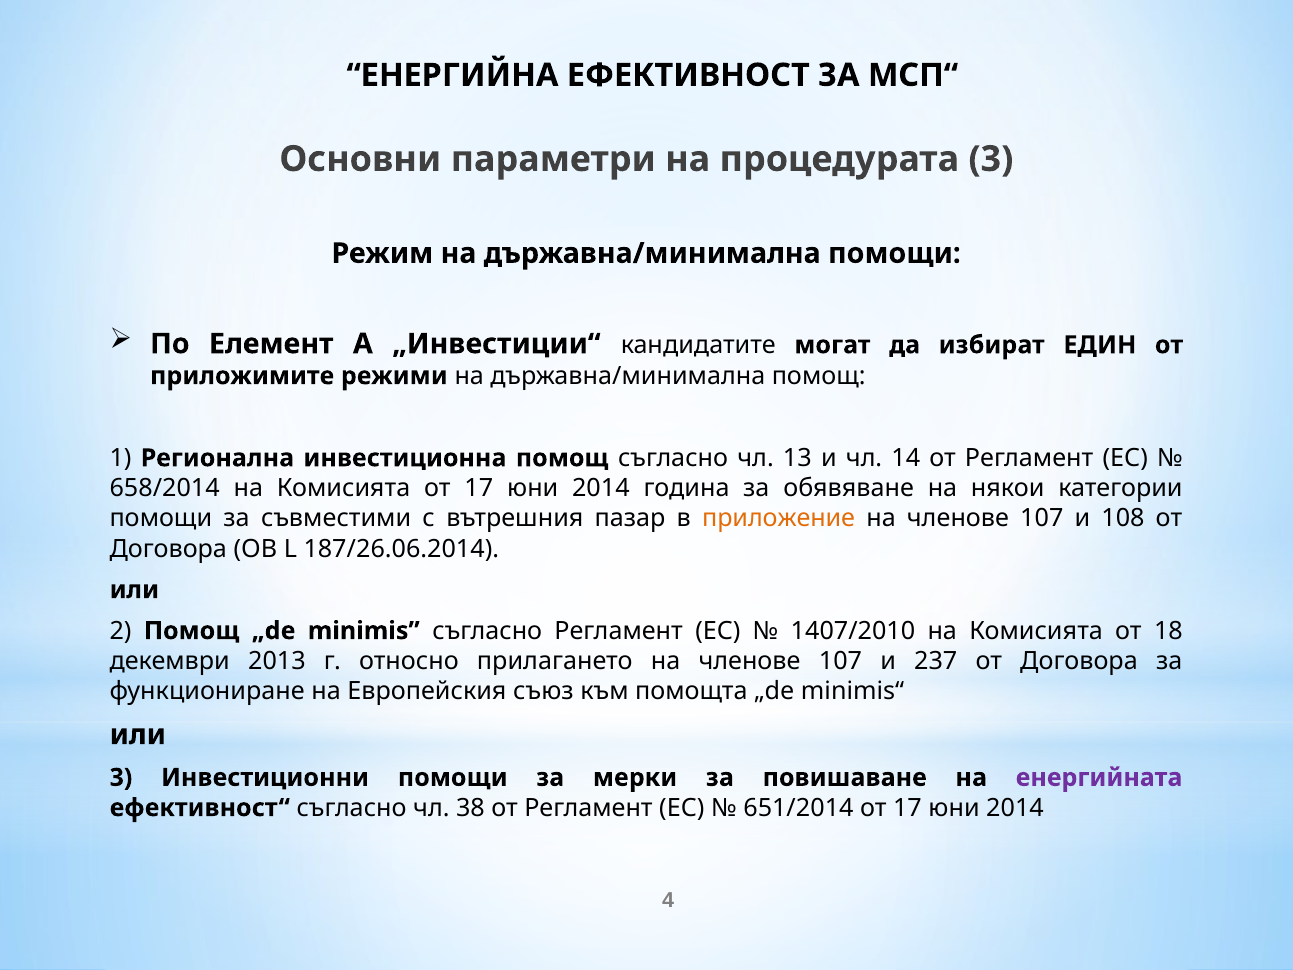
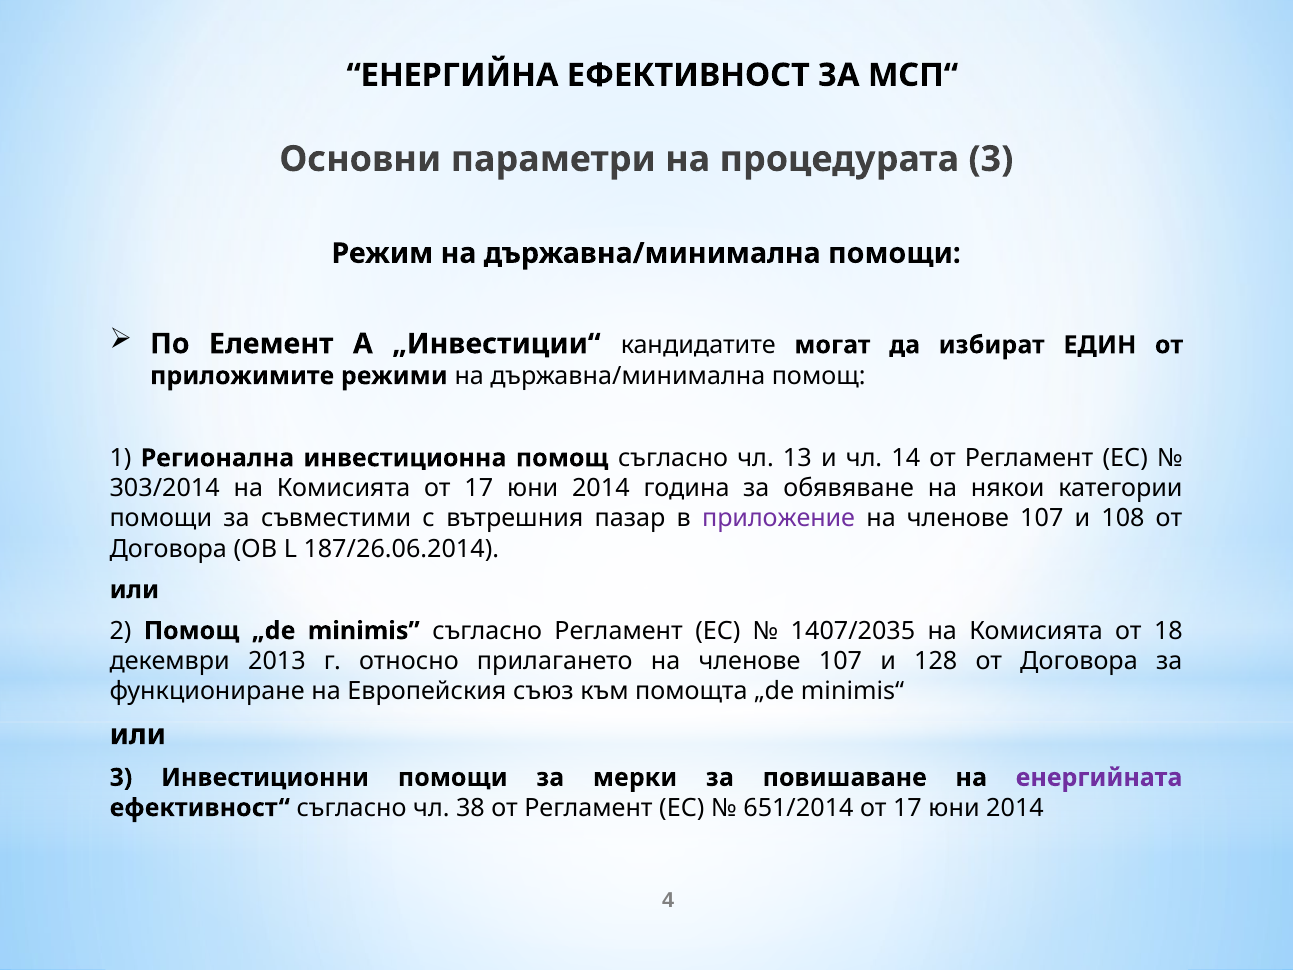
658/2014: 658/2014 -> 303/2014
приложение colour: orange -> purple
1407/2010: 1407/2010 -> 1407/2035
237: 237 -> 128
